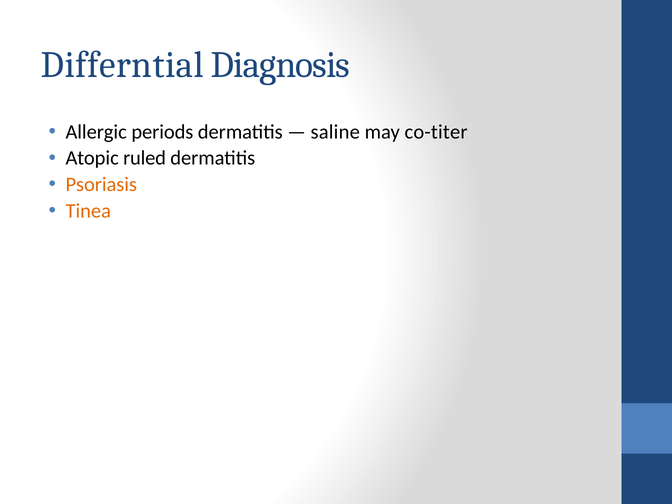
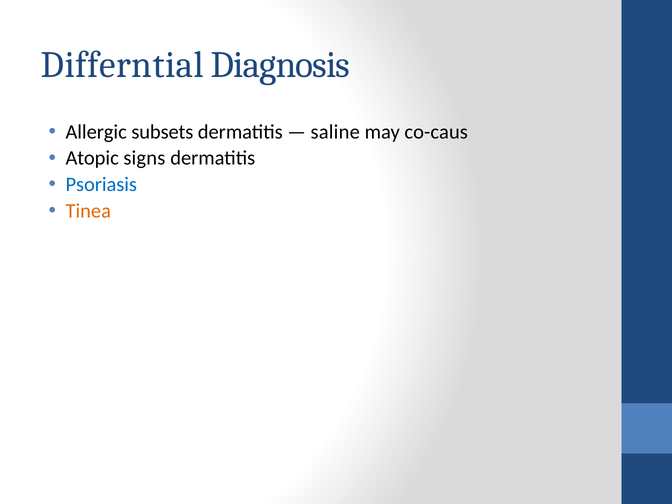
periods: periods -> subsets
co-titer: co-titer -> co-caus
ruled: ruled -> signs
Psoriasis colour: orange -> blue
